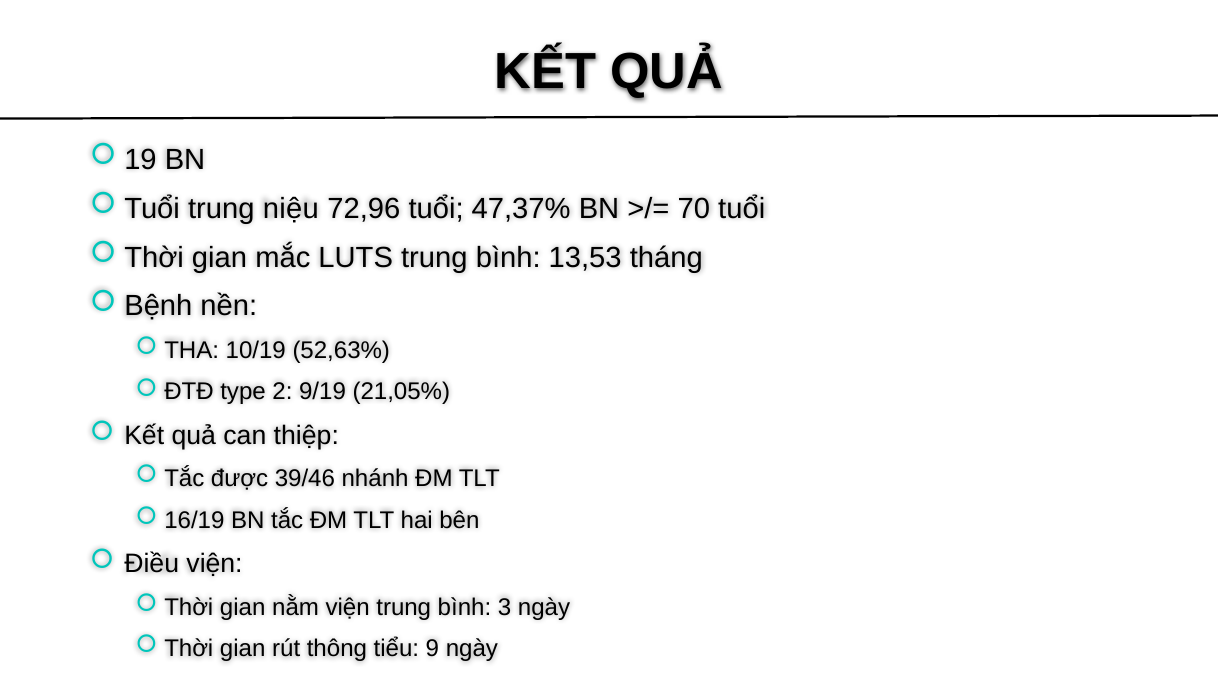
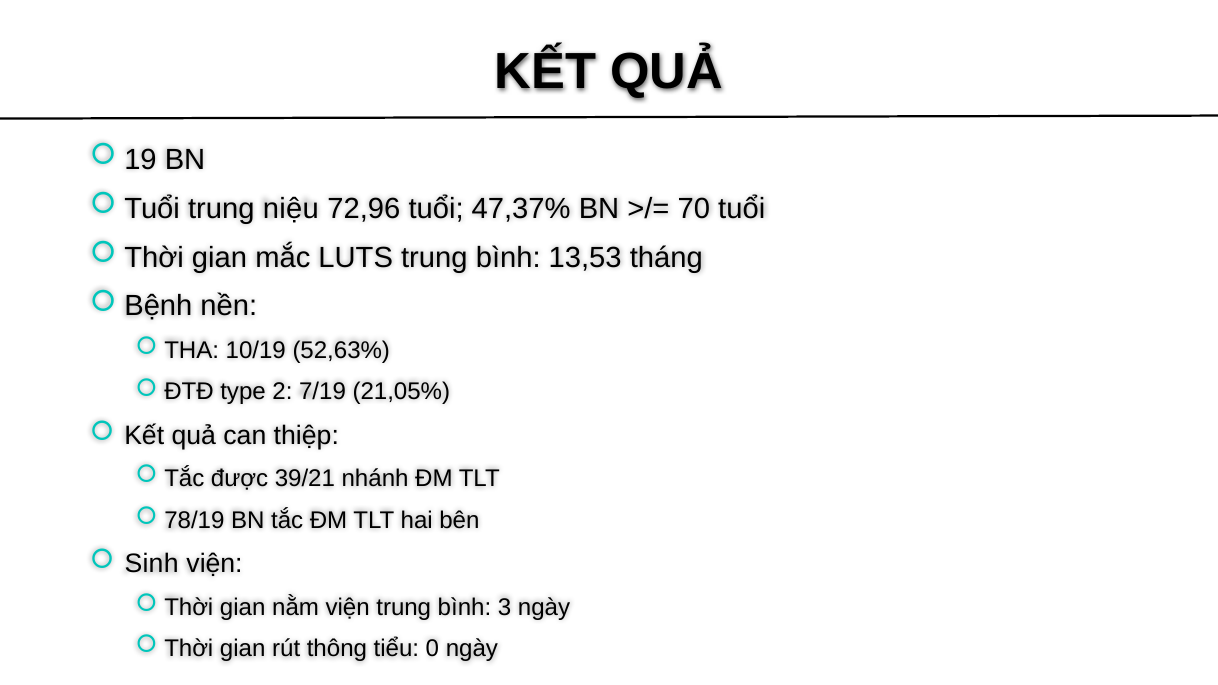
9/19: 9/19 -> 7/19
39/46: 39/46 -> 39/21
16/19: 16/19 -> 78/19
Điều: Điều -> Sinh
9: 9 -> 0
